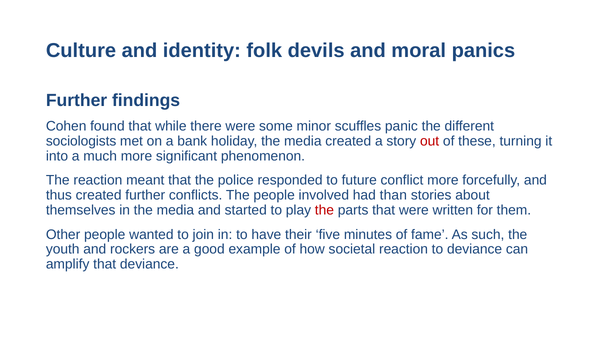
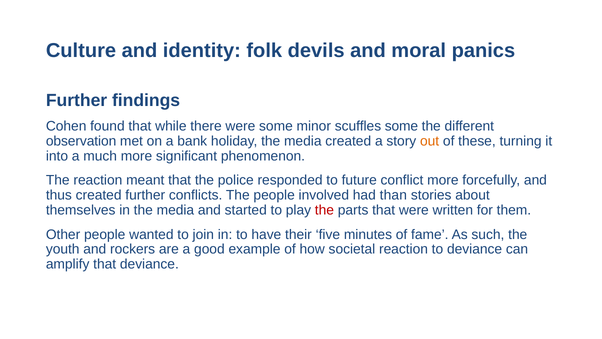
scuffles panic: panic -> some
sociologists: sociologists -> observation
out colour: red -> orange
